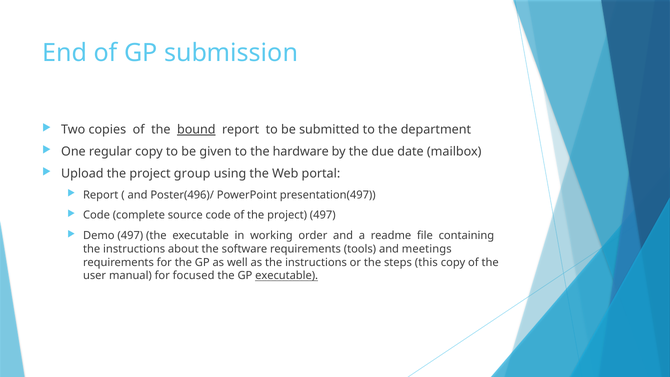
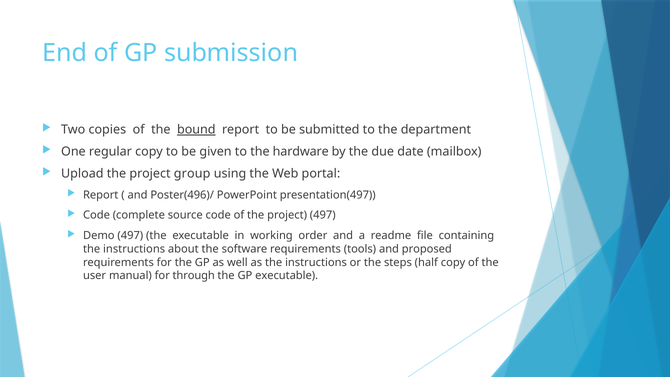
meetings: meetings -> proposed
this: this -> half
focused: focused -> through
executable at (287, 276) underline: present -> none
